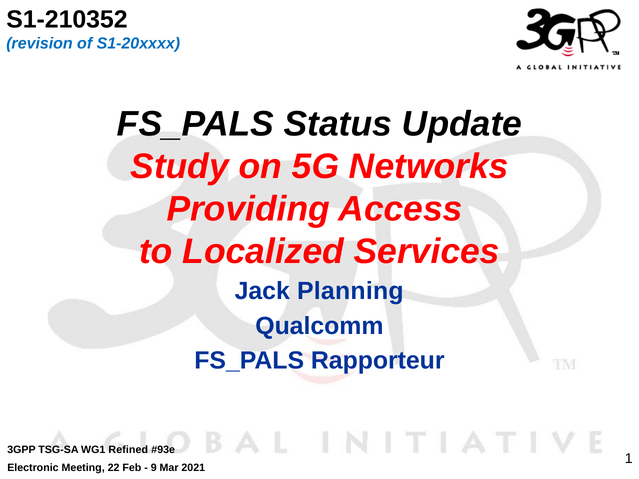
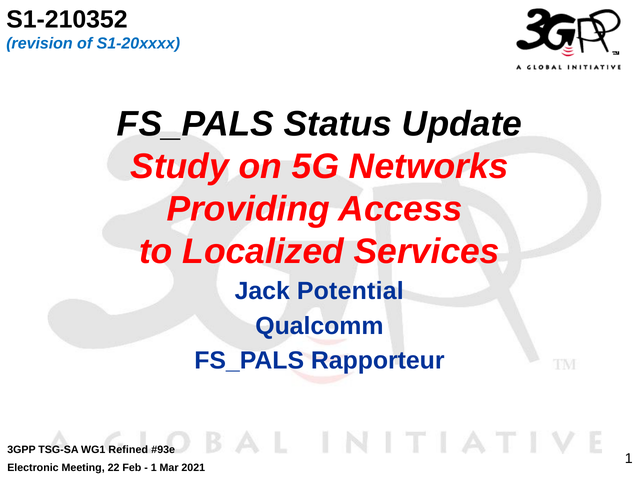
Planning: Planning -> Potential
9 at (154, 468): 9 -> 1
